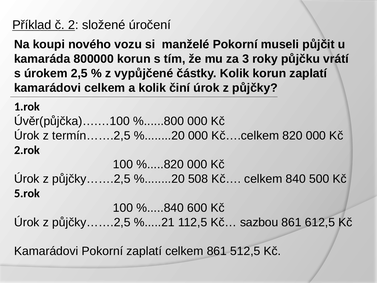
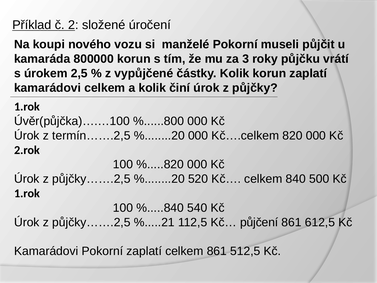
508: 508 -> 520
5.rok at (27, 193): 5.rok -> 1.rok
600: 600 -> 540
sazbou: sazbou -> půjčení
